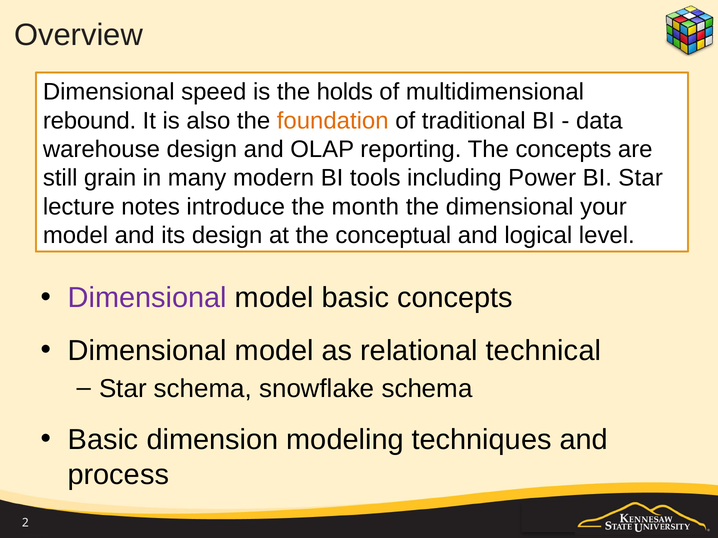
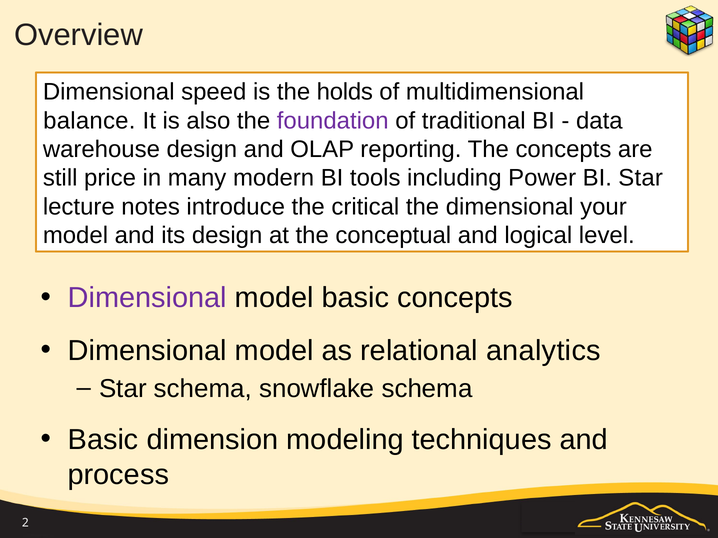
rebound: rebound -> balance
foundation colour: orange -> purple
grain: grain -> price
month: month -> critical
technical: technical -> analytics
